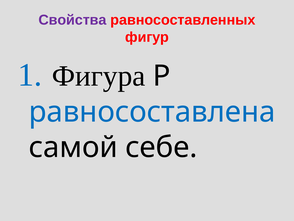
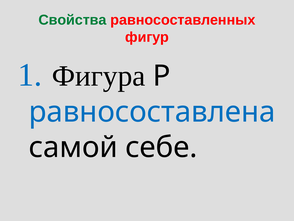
Свойства colour: purple -> green
